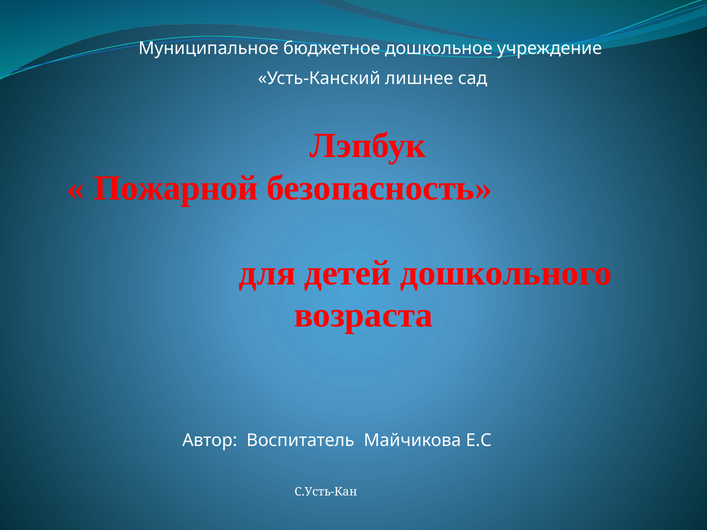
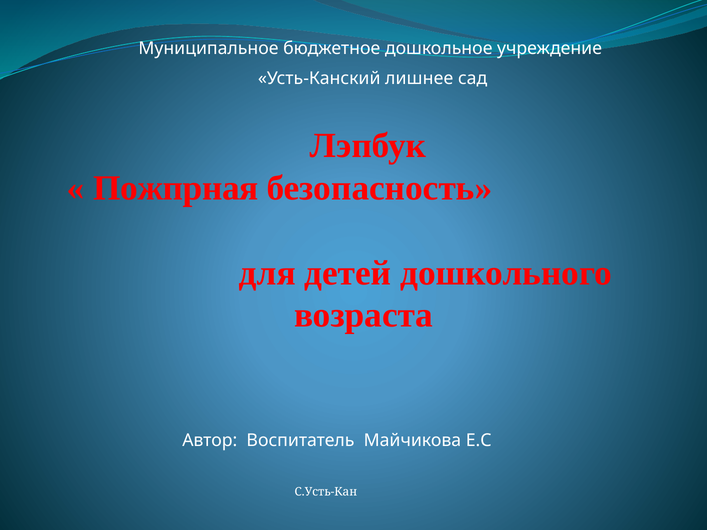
Пожарной: Пожарной -> Пожпрная
